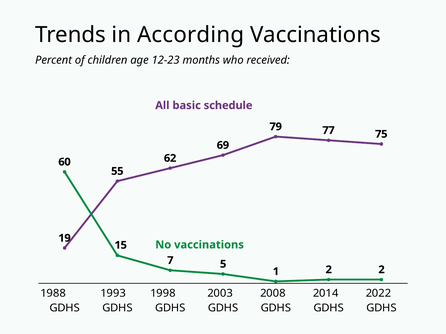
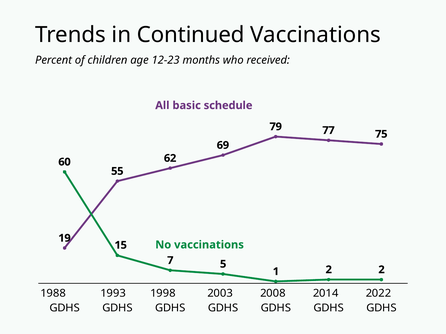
According: According -> Continued
